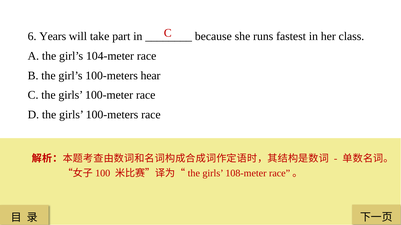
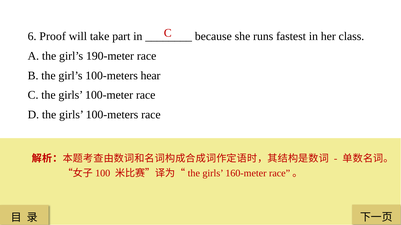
Years: Years -> Proof
104-meter: 104-meter -> 190-meter
108-meter: 108-meter -> 160-meter
